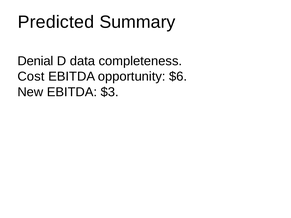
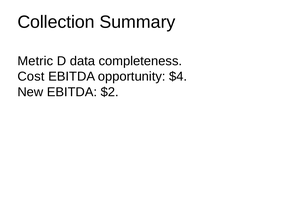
Predicted: Predicted -> Collection
Denial: Denial -> Metric
$6: $6 -> $4
$3: $3 -> $2
